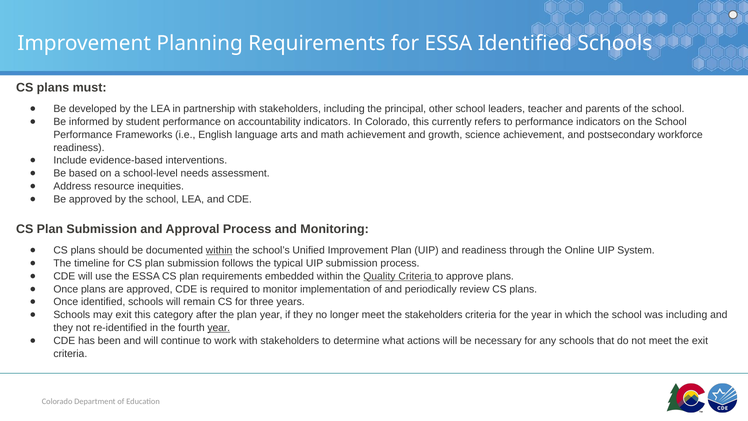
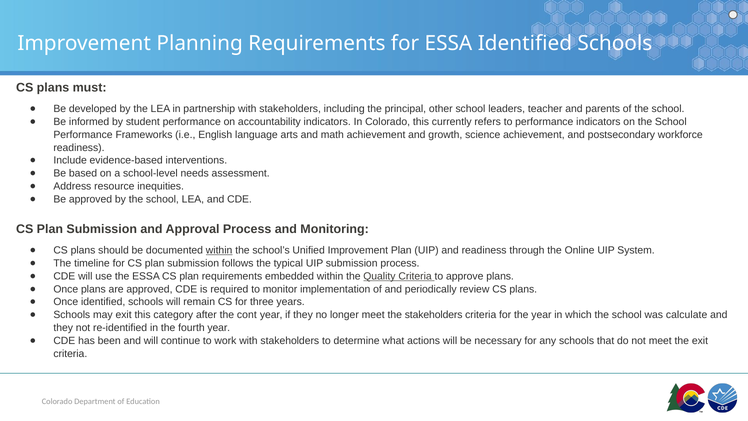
the plan: plan -> cont
was including: including -> calculate
year at (219, 328) underline: present -> none
